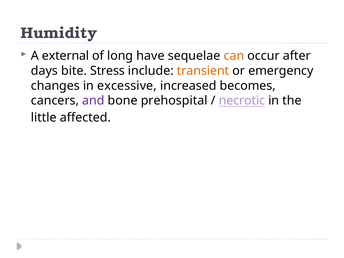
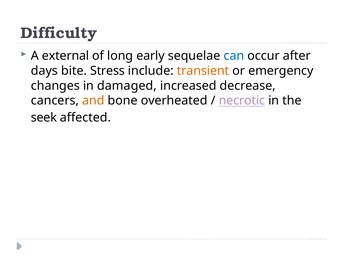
Humidity: Humidity -> Difficulty
have: have -> early
can colour: orange -> blue
excessive: excessive -> damaged
becomes: becomes -> decrease
and colour: purple -> orange
prehospital: prehospital -> overheated
little: little -> seek
